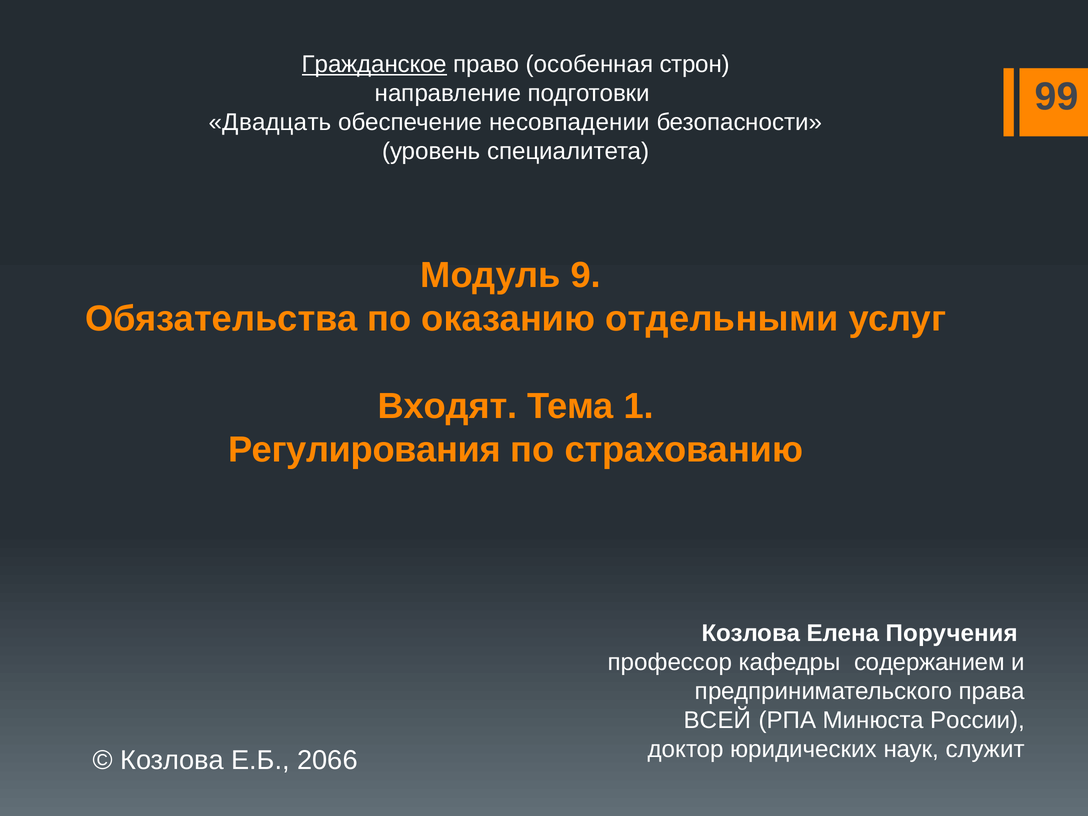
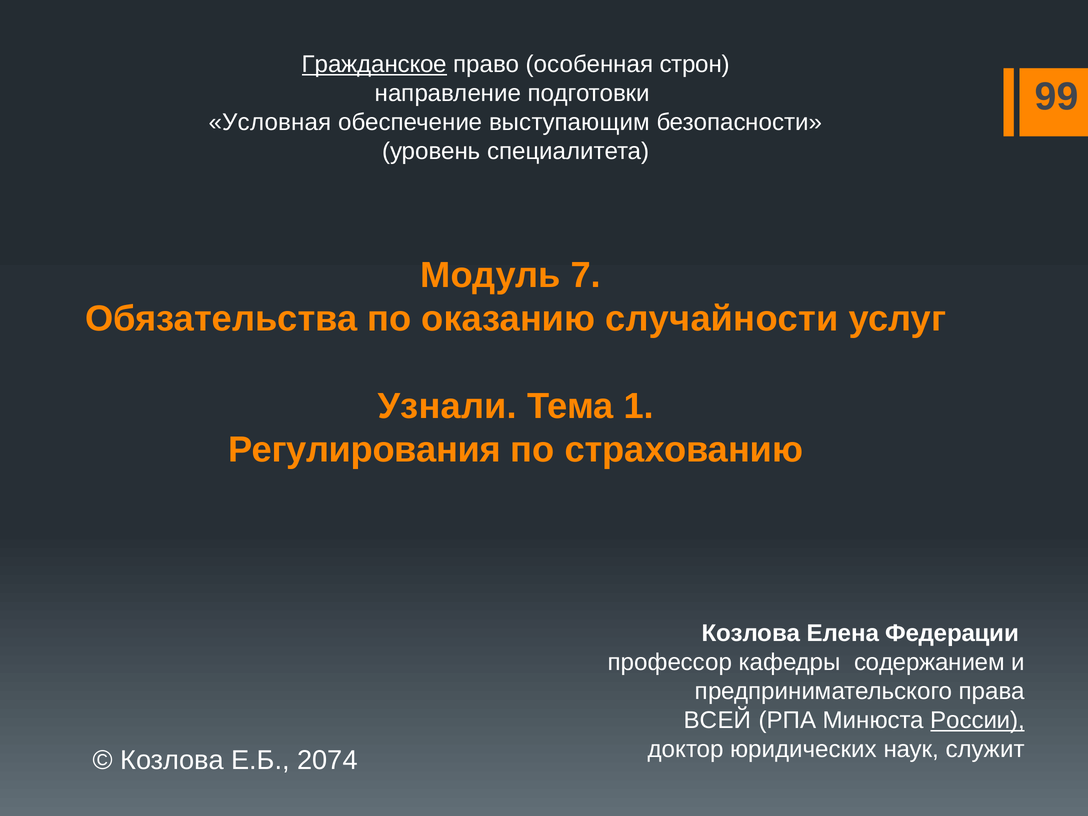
Двадцать: Двадцать -> Условная
несовпадении: несовпадении -> выступающим
9: 9 -> 7
отдельными: отдельными -> случайности
Входят: Входят -> Узнали
Поручения: Поручения -> Федерации
России underline: none -> present
2066: 2066 -> 2074
